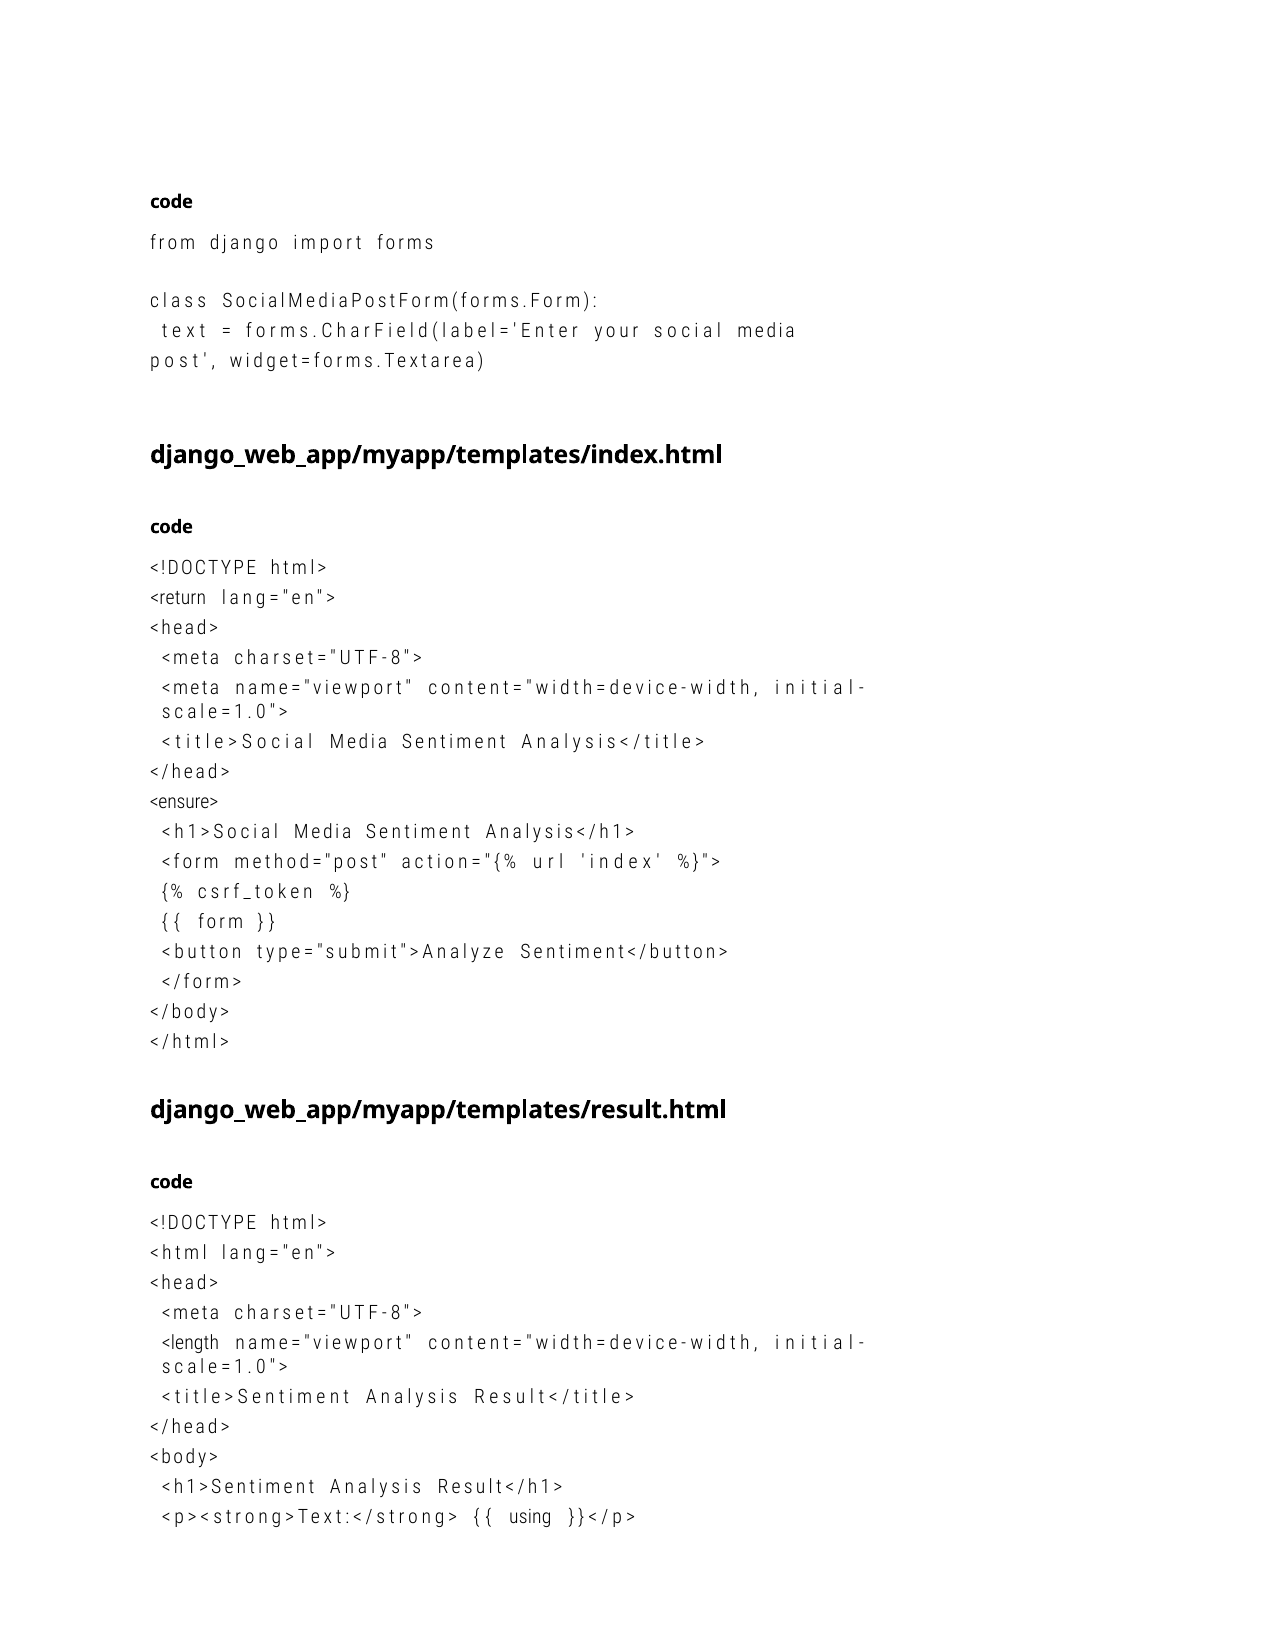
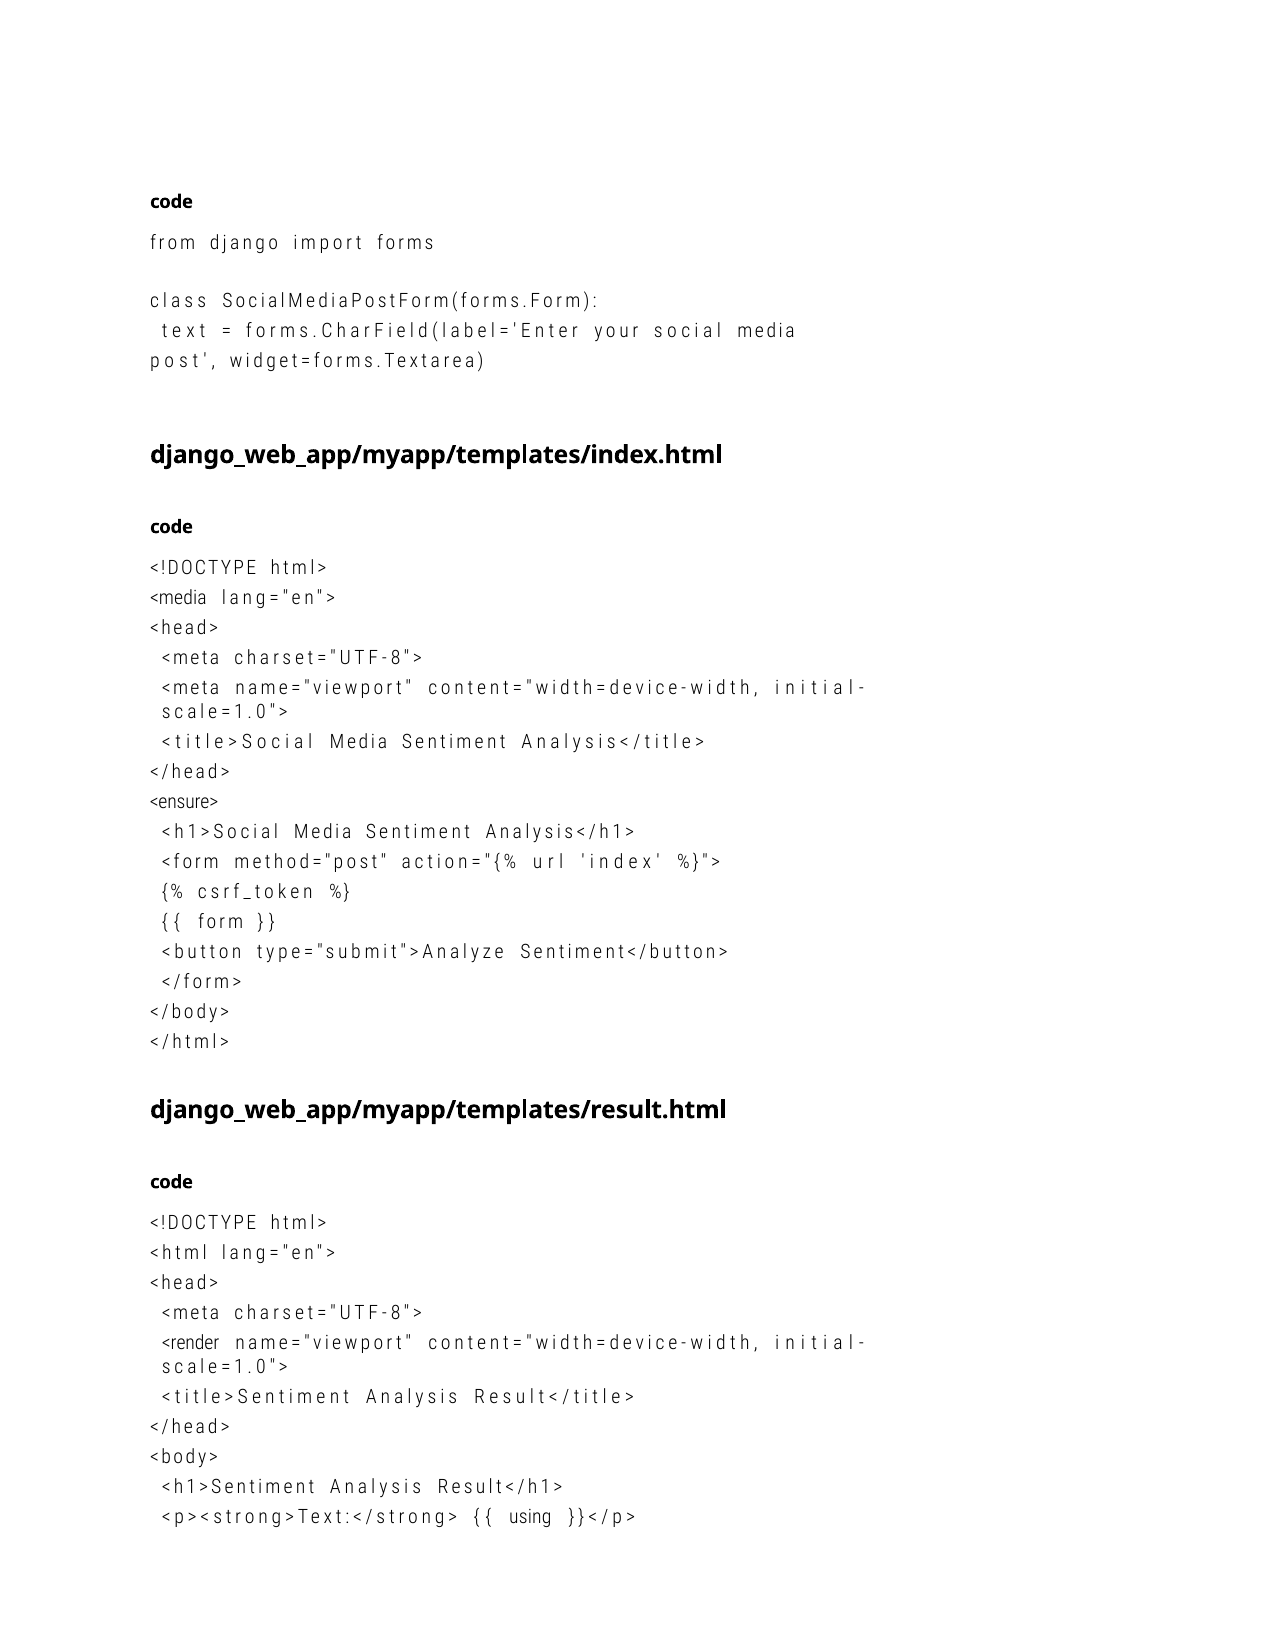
<return: <return -> <media
<length: <length -> <render
